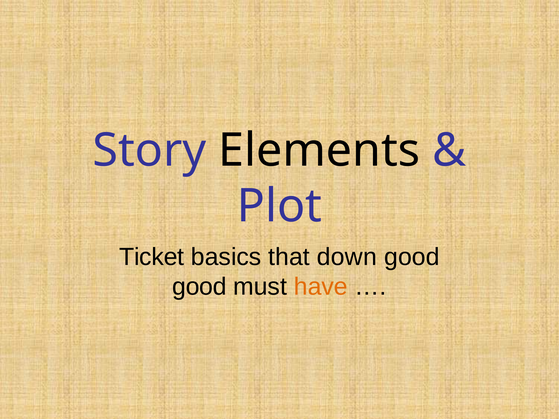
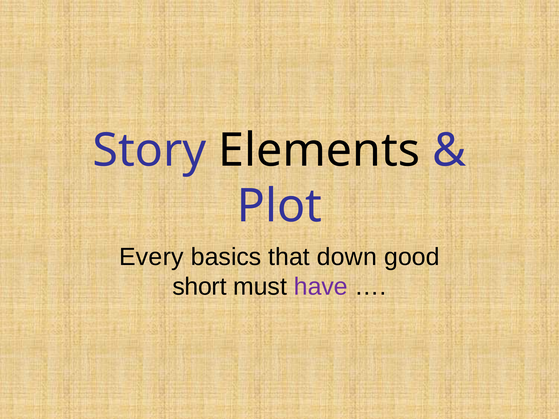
Ticket: Ticket -> Every
good at (199, 287): good -> short
have colour: orange -> purple
